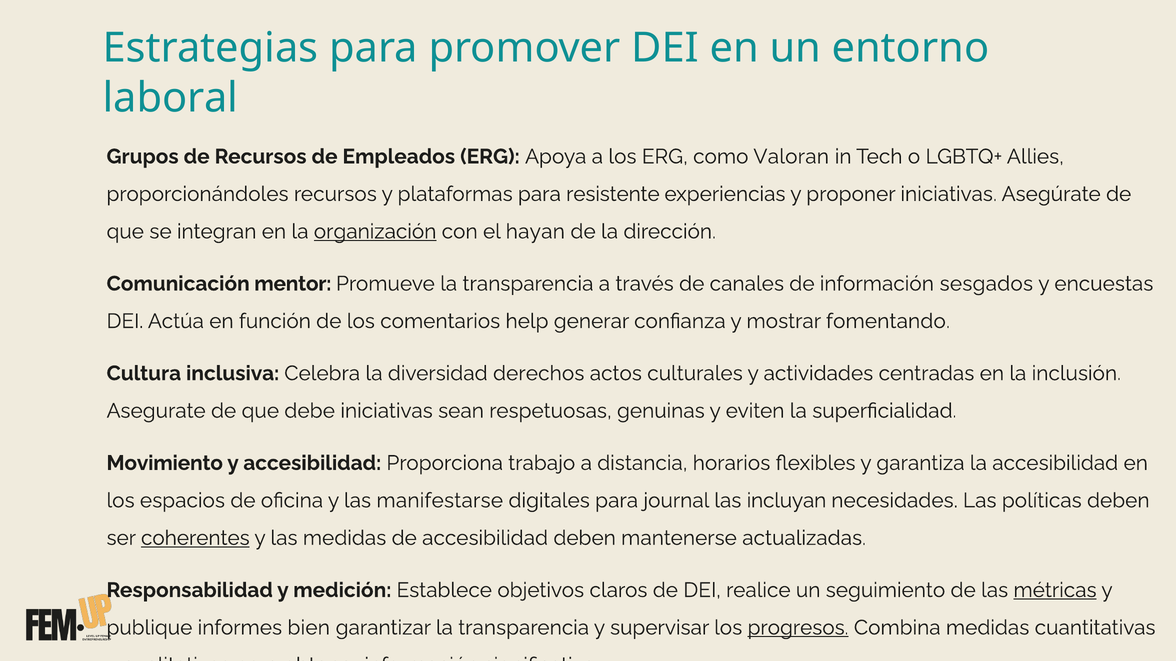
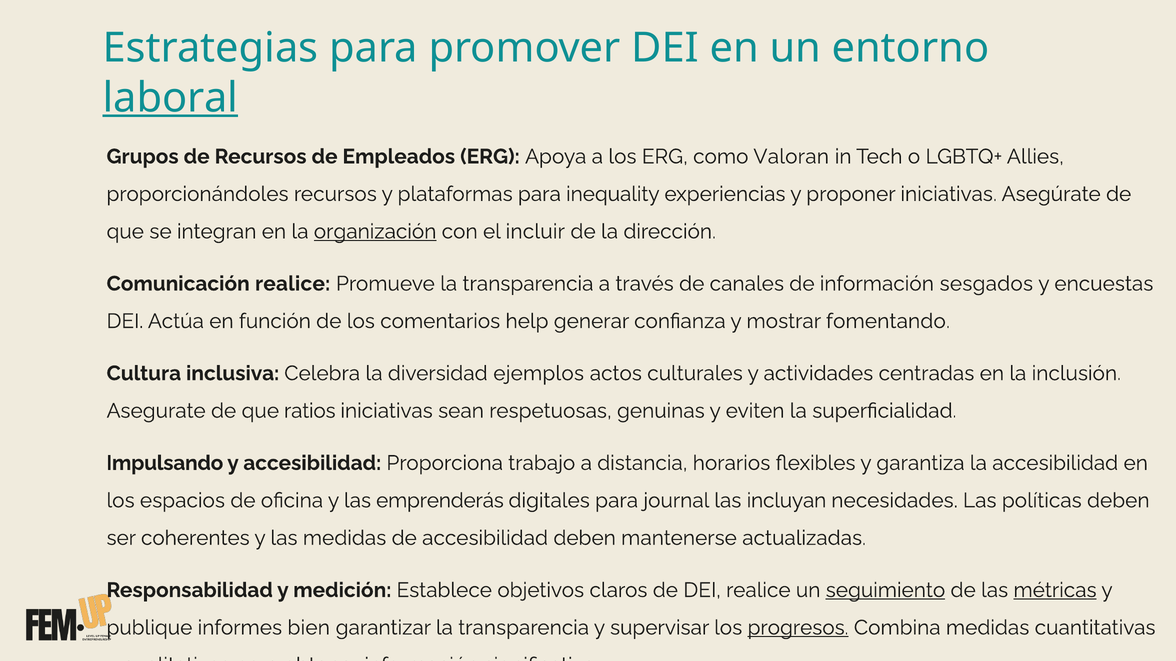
laboral underline: none -> present
resistente: resistente -> inequality
hayan: hayan -> incluir
Comunicación mentor: mentor -> realice
derechos: derechos -> ejemplos
debe: debe -> ratios
Movimiento: Movimiento -> Impulsando
manifestarse: manifestarse -> emprenderás
coherentes underline: present -> none
seguimiento underline: none -> present
